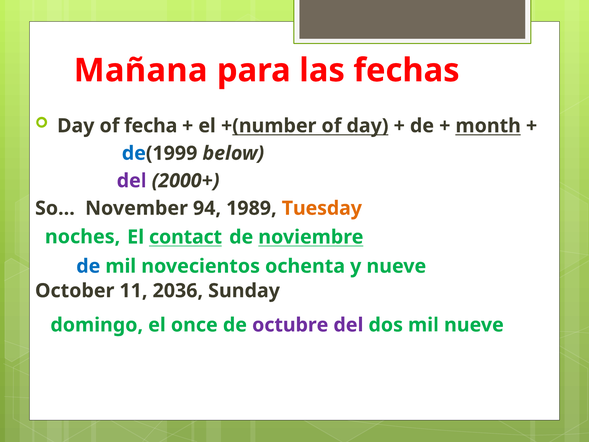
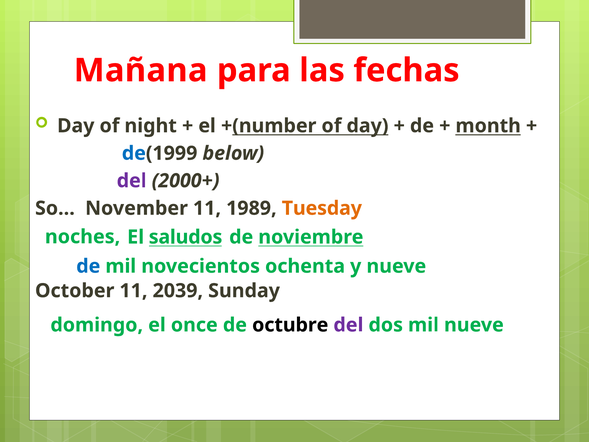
fecha: fecha -> night
November 94: 94 -> 11
contact: contact -> saludos
2036: 2036 -> 2039
octubre colour: purple -> black
